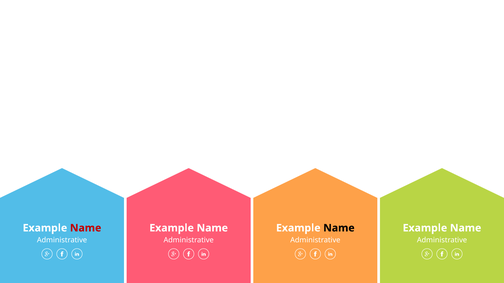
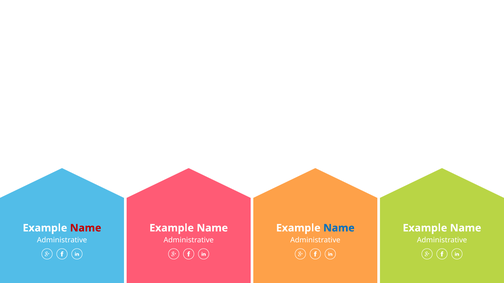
Name at (339, 228) colour: black -> blue
